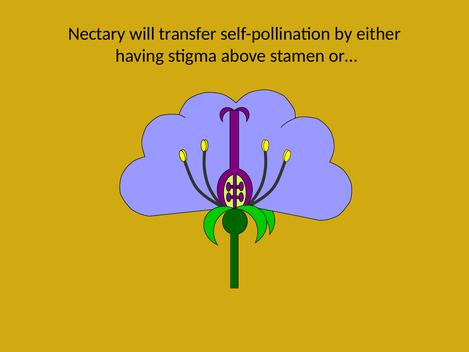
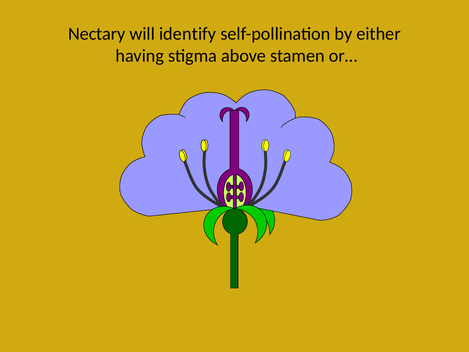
transfer: transfer -> identify
